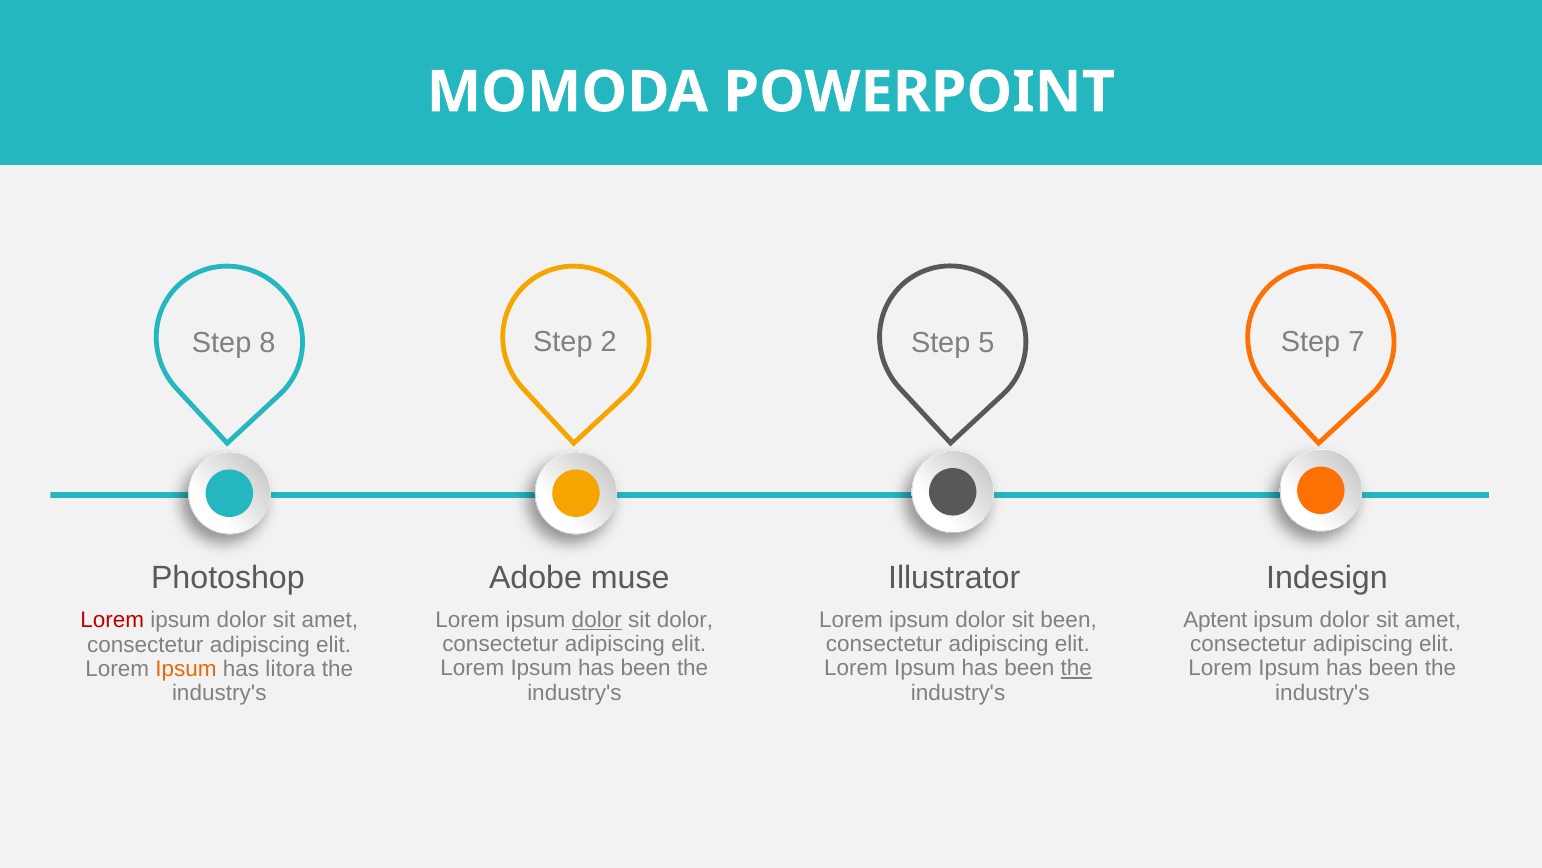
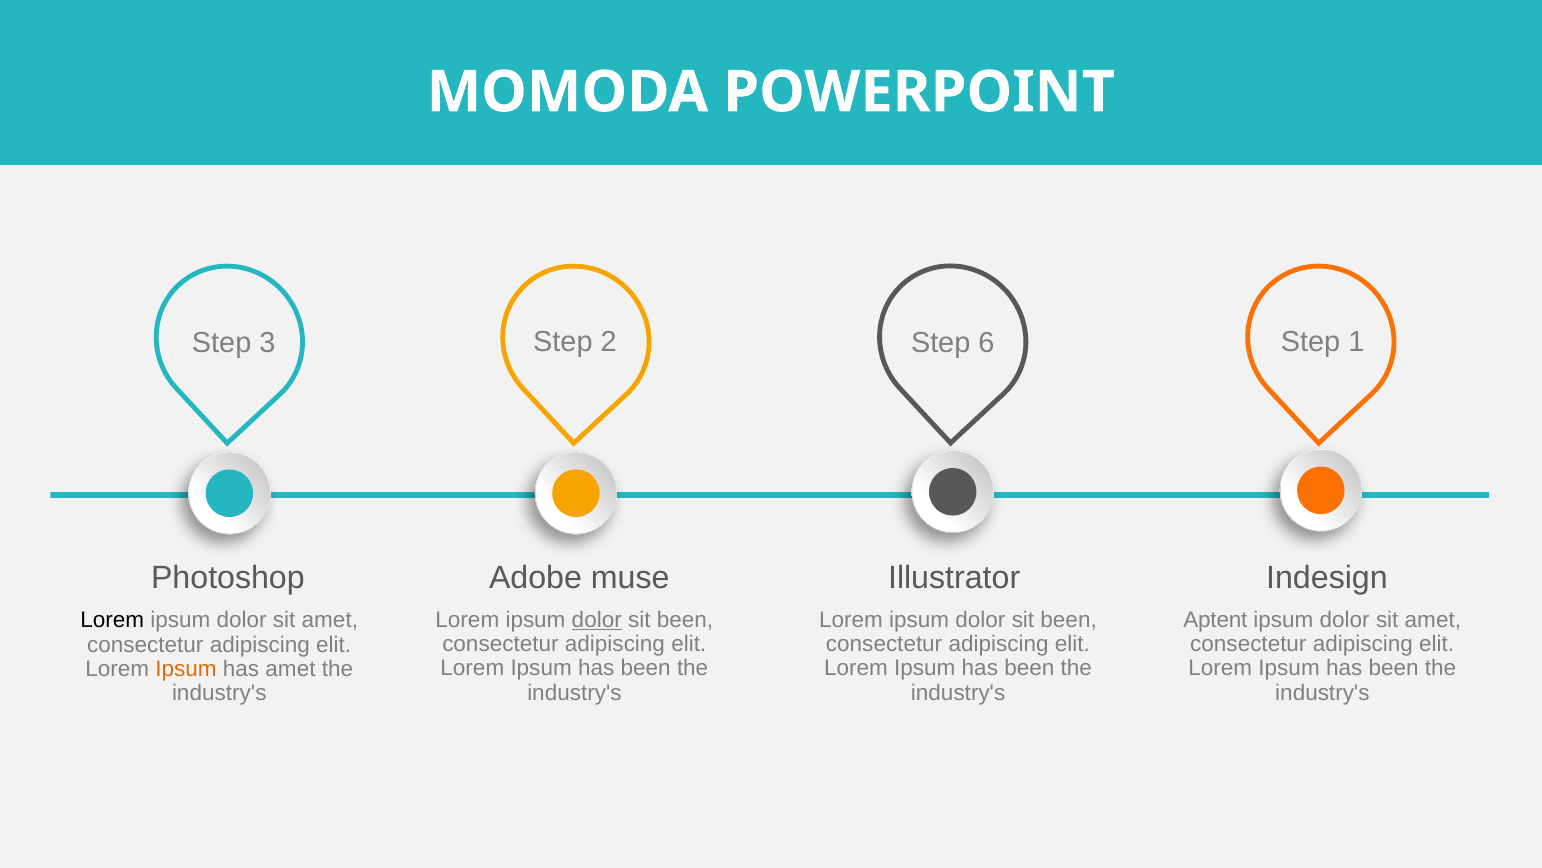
8: 8 -> 3
5: 5 -> 6
7: 7 -> 1
dolor at (685, 619): dolor -> been
Lorem at (112, 620) colour: red -> black
the at (1076, 668) underline: present -> none
has litora: litora -> amet
